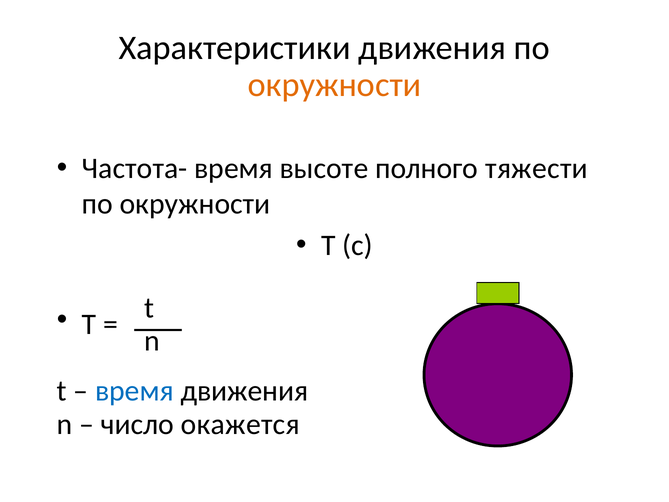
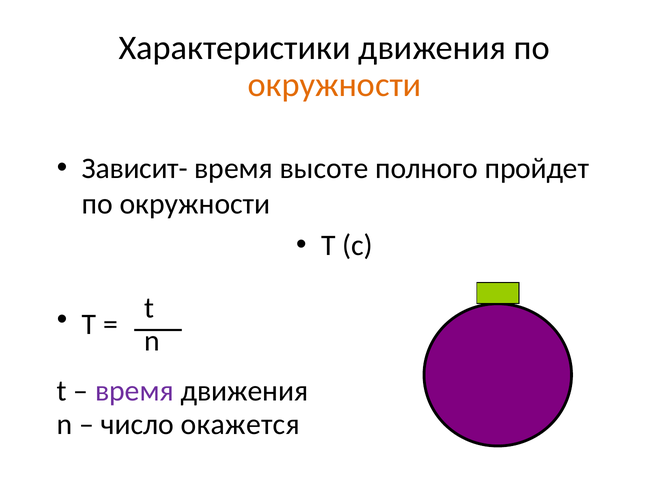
Частота-: Частота- -> Зависит-
тяжести: тяжести -> пройдет
время at (134, 391) colour: blue -> purple
